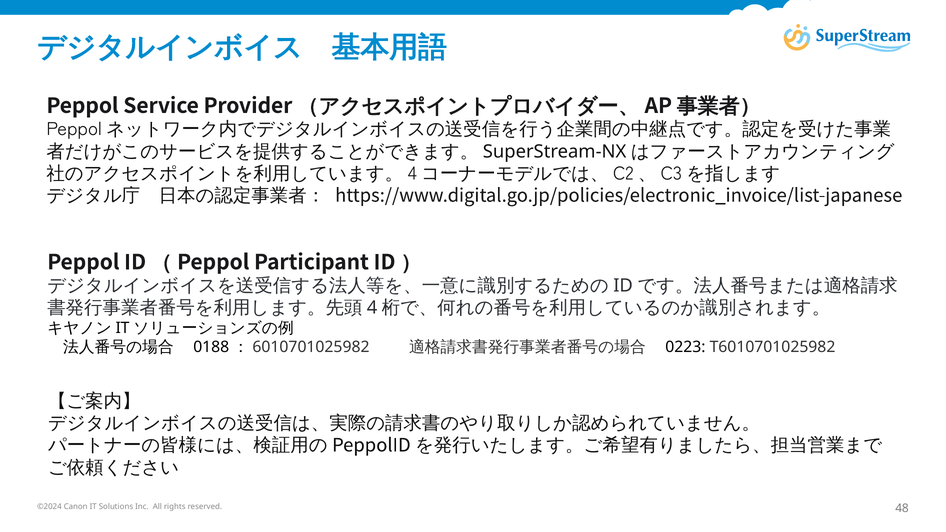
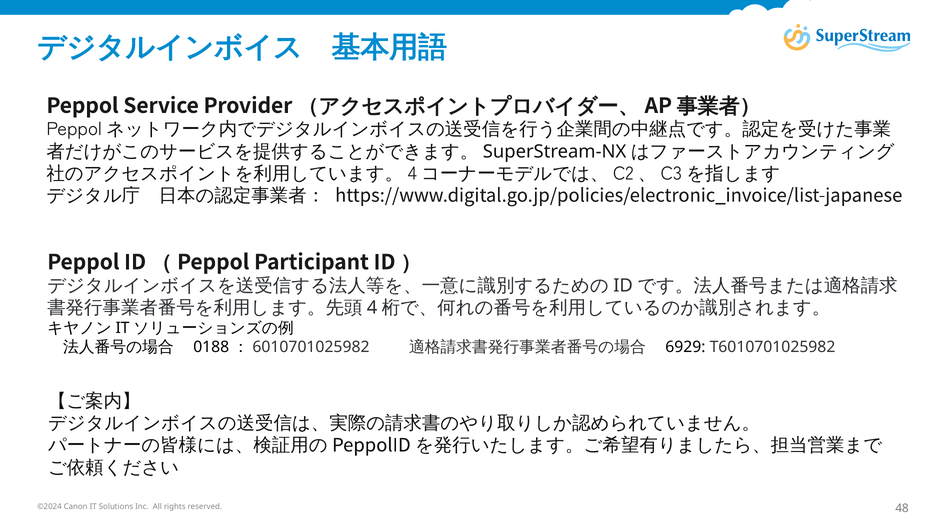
0223: 0223 -> 6929
